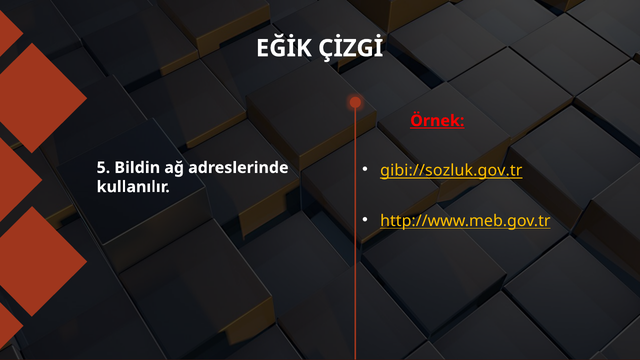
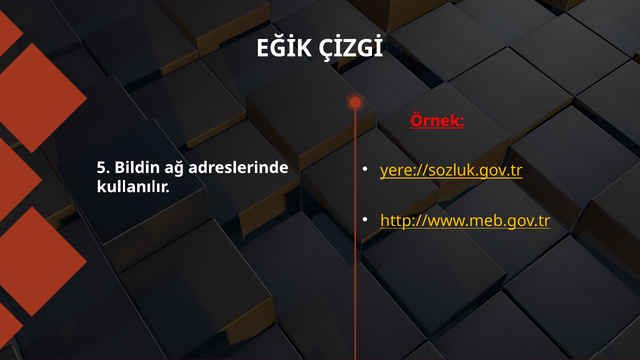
gibi://sozluk.gov.tr: gibi://sozluk.gov.tr -> yere://sozluk.gov.tr
